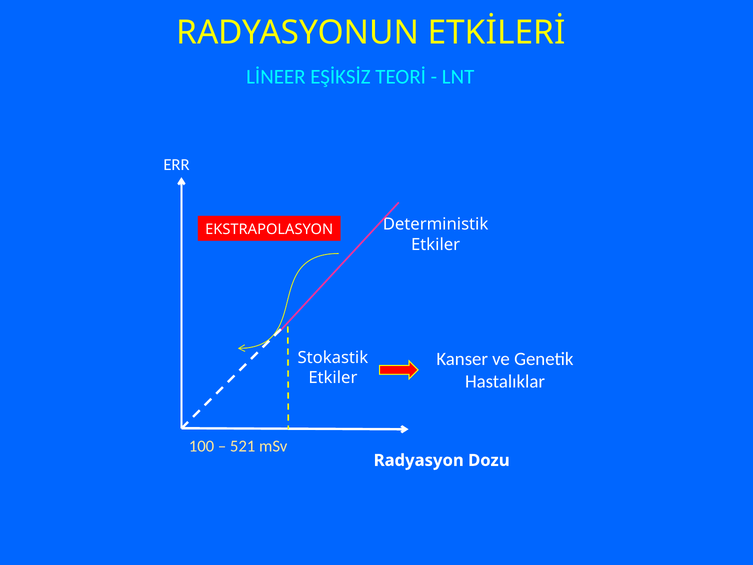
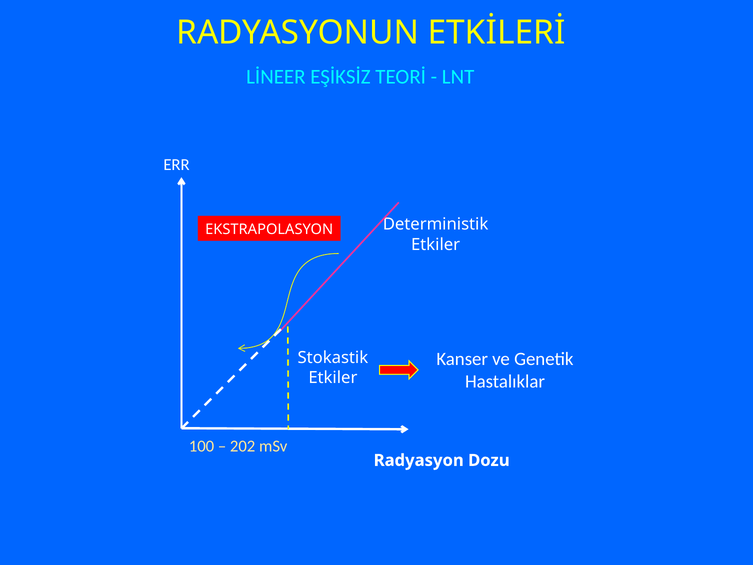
521: 521 -> 202
